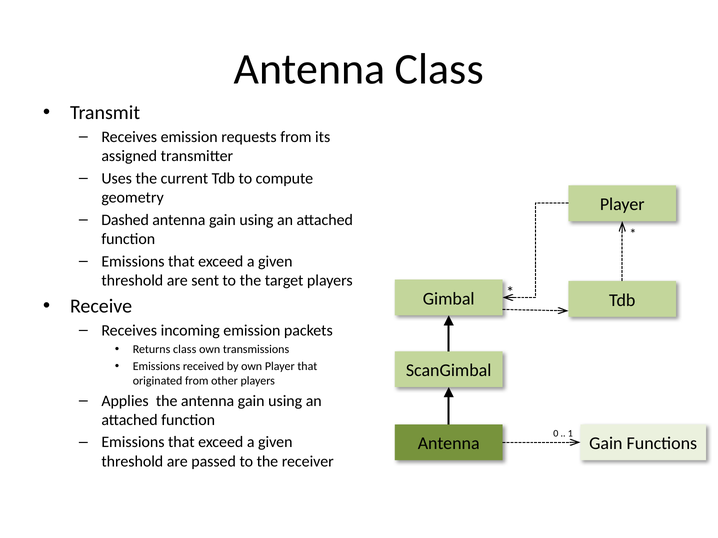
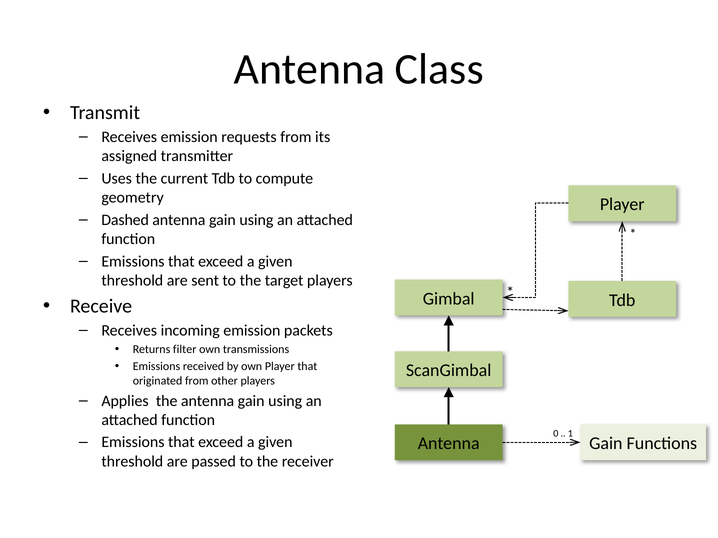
Returns class: class -> filter
